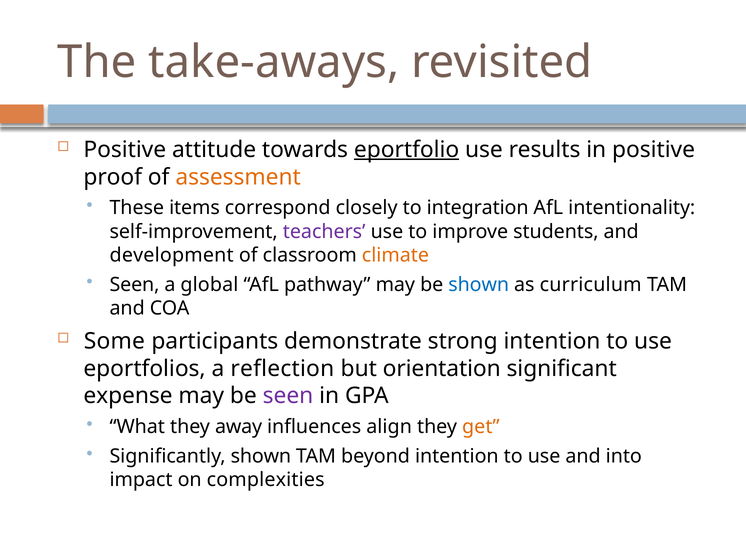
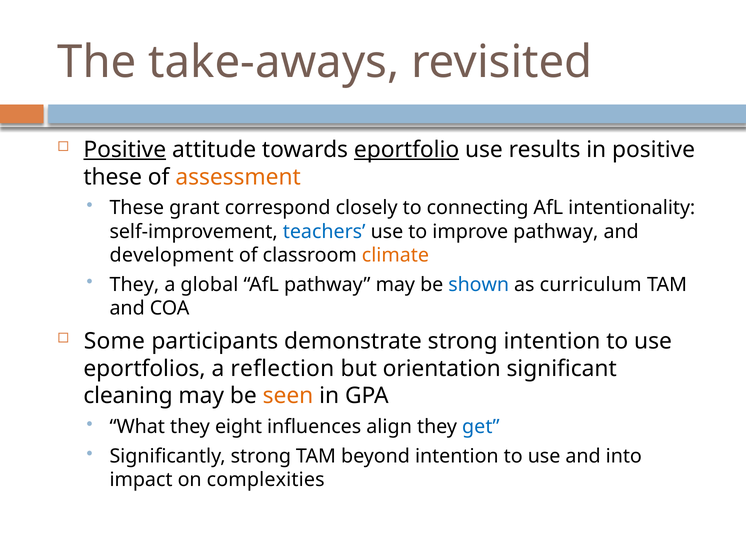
Positive at (125, 149) underline: none -> present
proof at (113, 177): proof -> these
items: items -> grant
integration: integration -> connecting
teachers colour: purple -> blue
improve students: students -> pathway
Seen at (134, 284): Seen -> They
expense: expense -> cleaning
seen at (288, 396) colour: purple -> orange
away: away -> eight
get colour: orange -> blue
Significantly shown: shown -> strong
